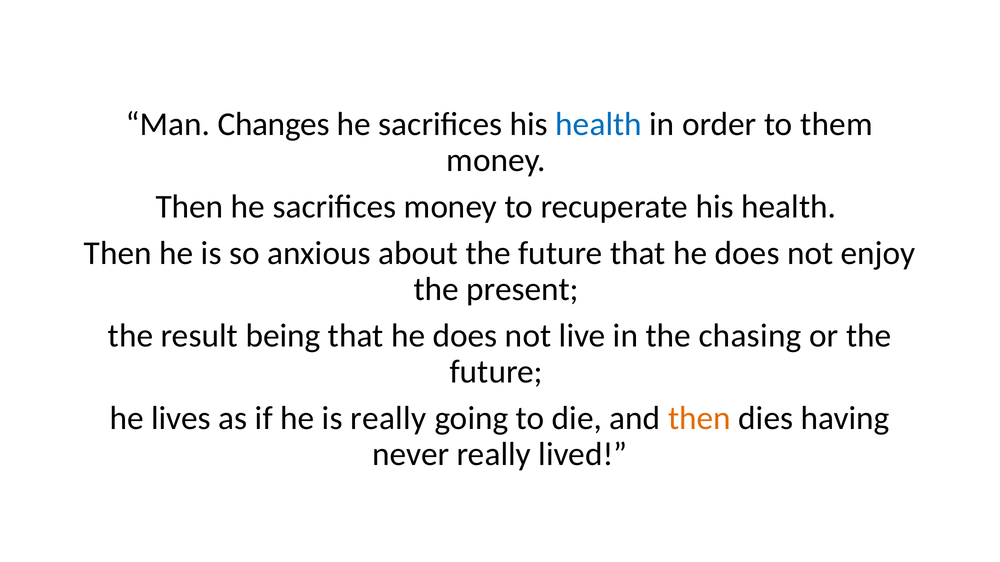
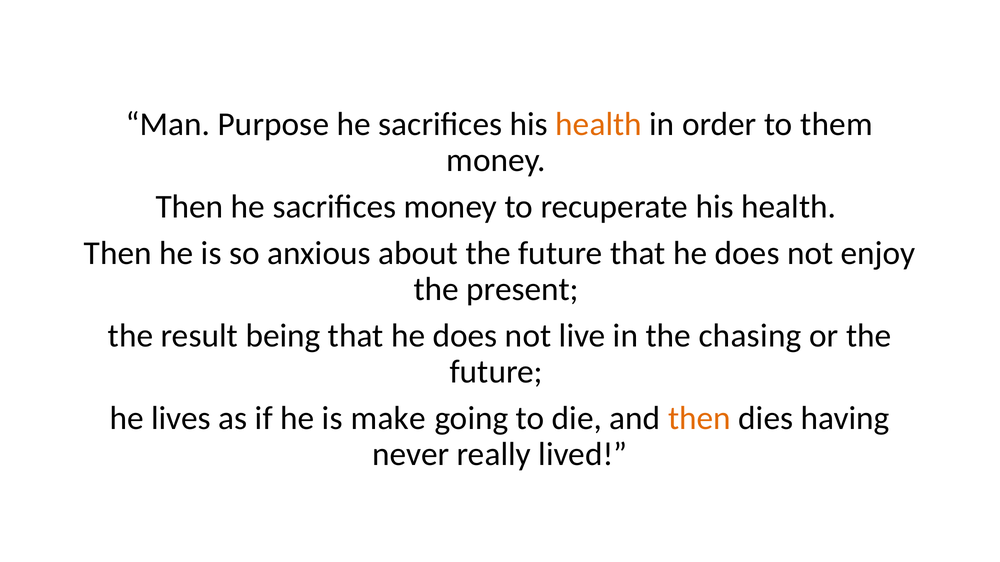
Changes: Changes -> Purpose
health at (599, 125) colour: blue -> orange
is really: really -> make
